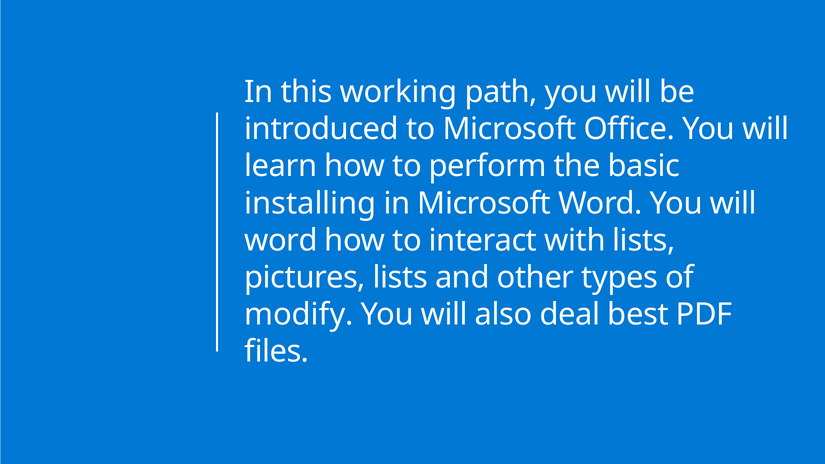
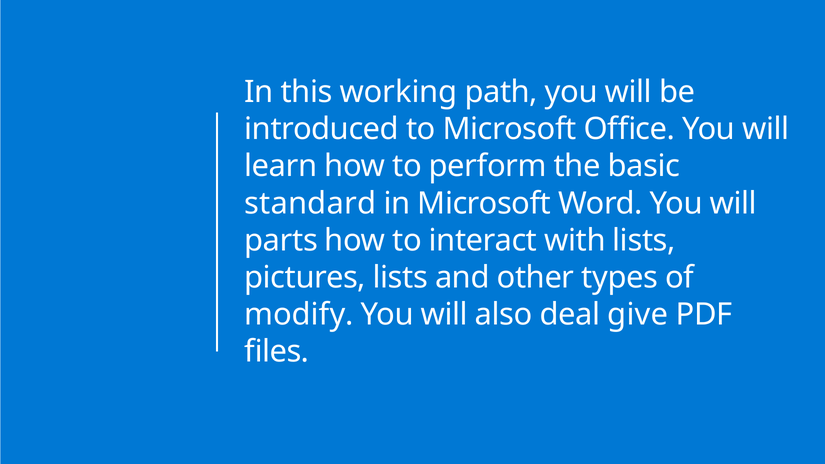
installing: installing -> standard
word at (281, 240): word -> parts
best: best -> give
